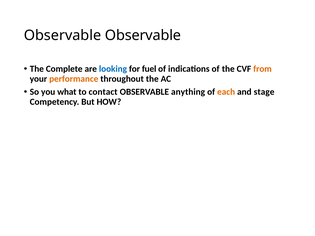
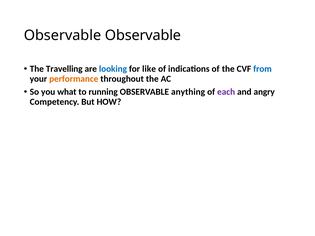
Complete: Complete -> Travelling
fuel: fuel -> like
from colour: orange -> blue
contact: contact -> running
each colour: orange -> purple
stage: stage -> angry
